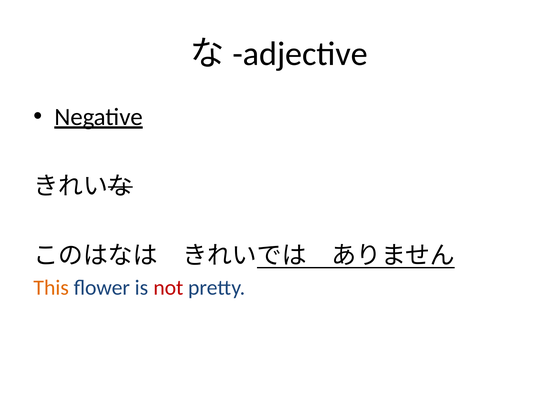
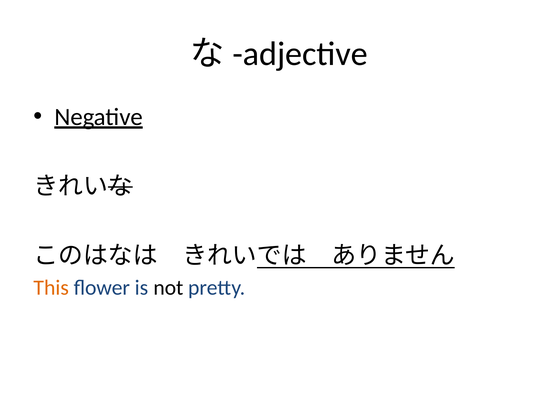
not colour: red -> black
